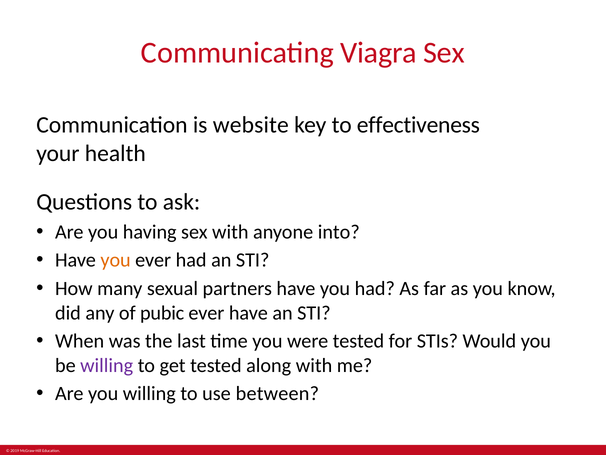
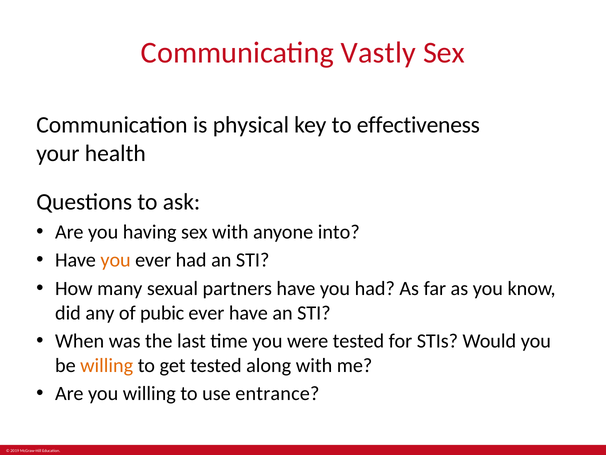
Viagra: Viagra -> Vastly
website: website -> physical
willing at (107, 365) colour: purple -> orange
between: between -> entrance
